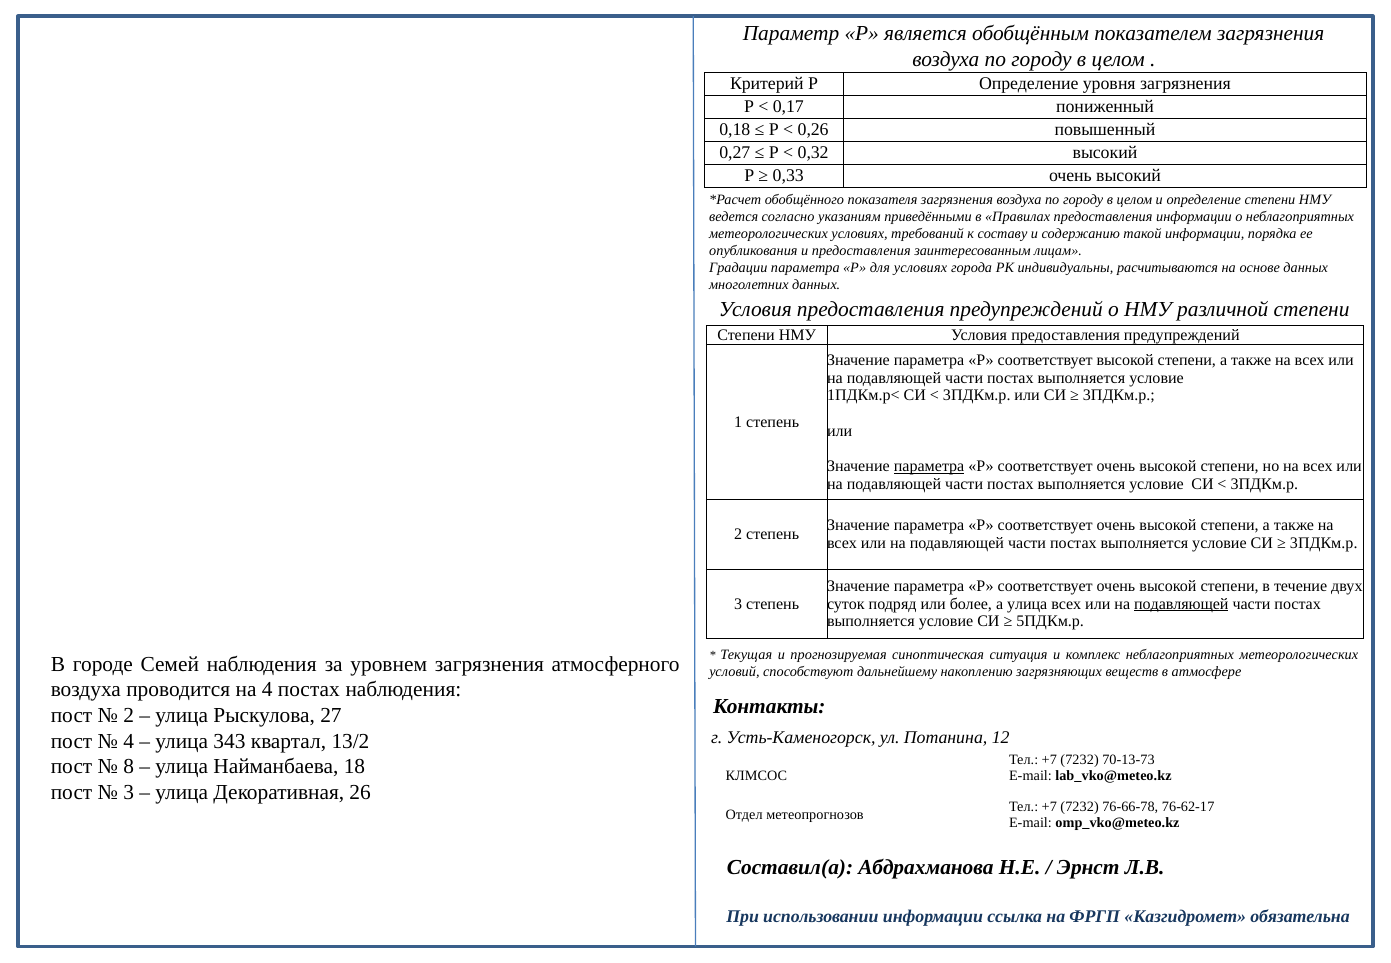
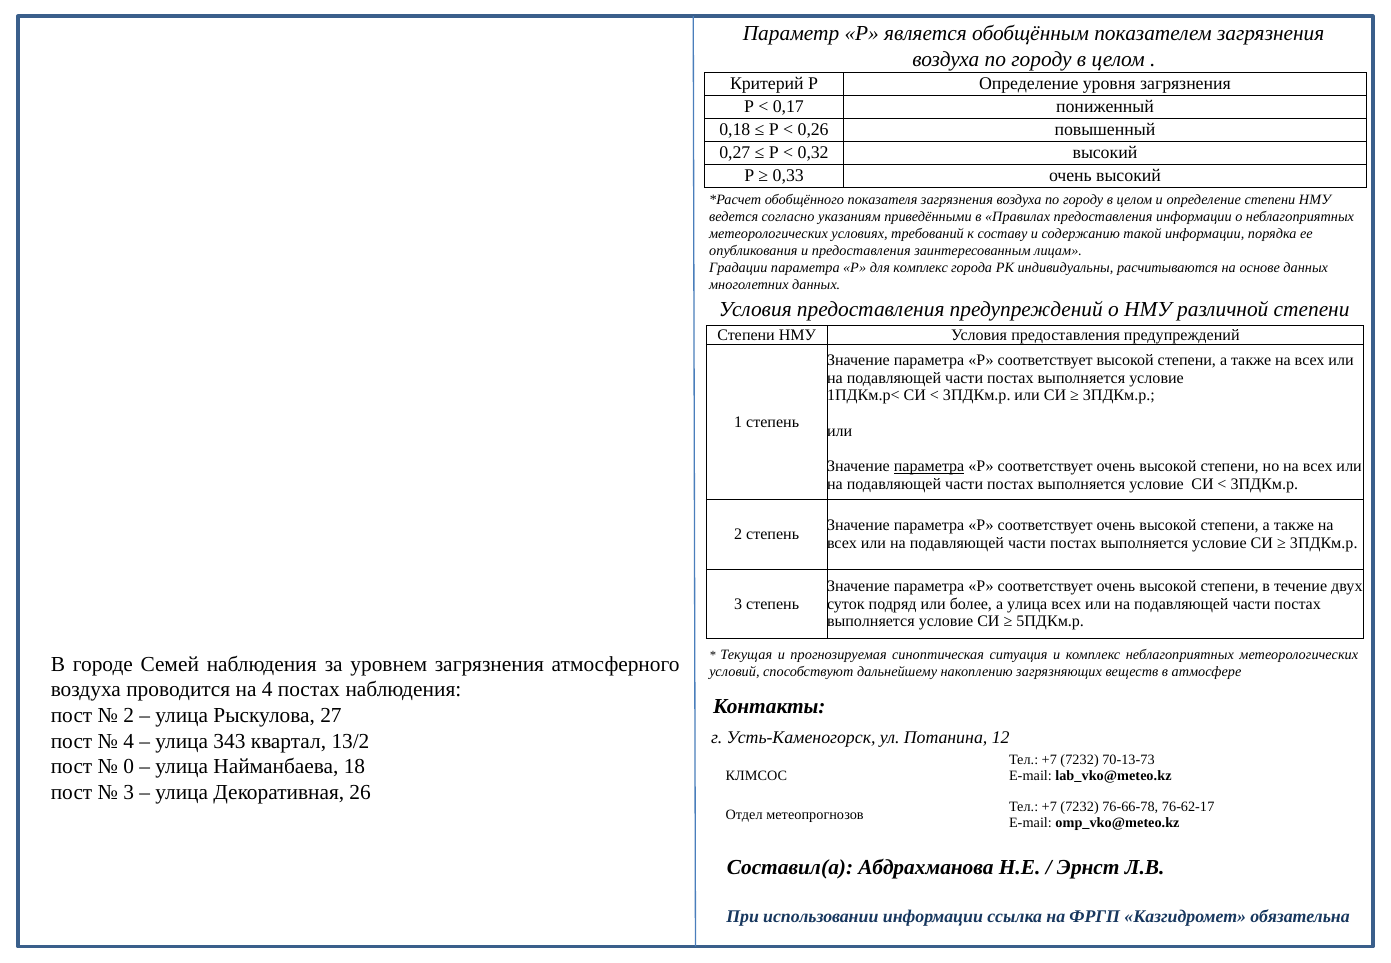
для условиях: условиях -> комплекс
подавляющей at (1181, 604) underline: present -> none
8: 8 -> 0
